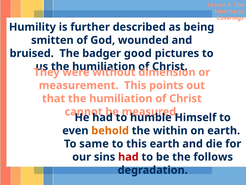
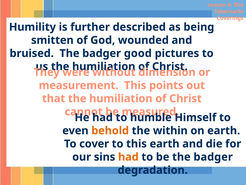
same: same -> cover
had at (128, 157) colour: red -> orange
be the follows: follows -> badger
